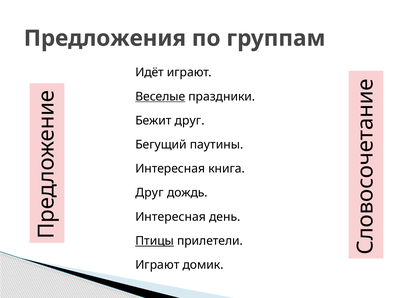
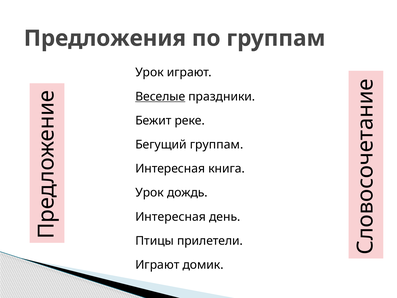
Идёт at (150, 72): Идёт -> Урок
Бежит друг: друг -> реке
Бегущий паутины: паутины -> группам
Друг at (150, 193): Друг -> Урок
Птицы underline: present -> none
